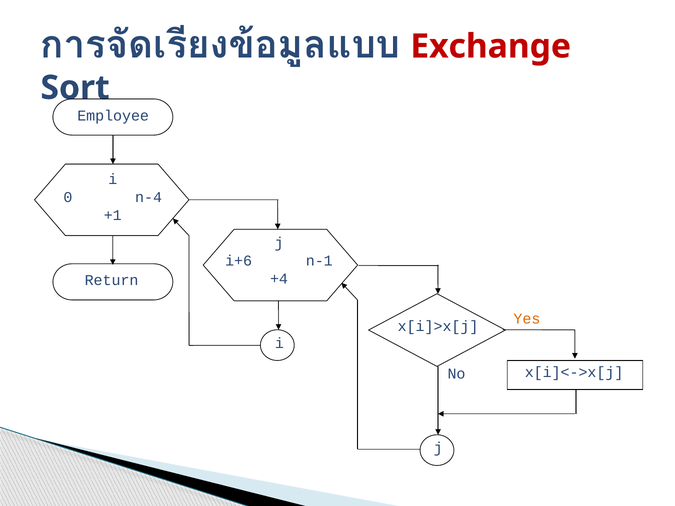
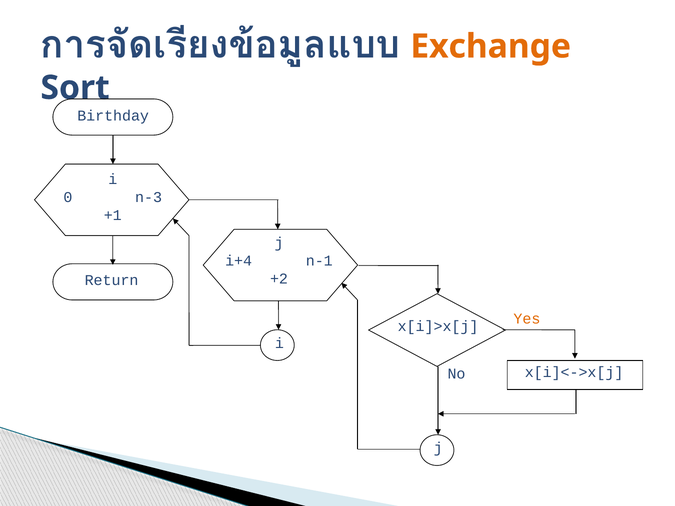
Exchange colour: red -> orange
Employee: Employee -> Birthday
n-4: n-4 -> n-3
i+6: i+6 -> i+4
+4: +4 -> +2
